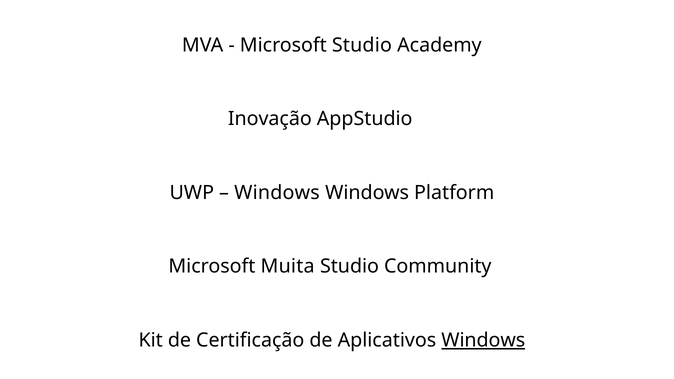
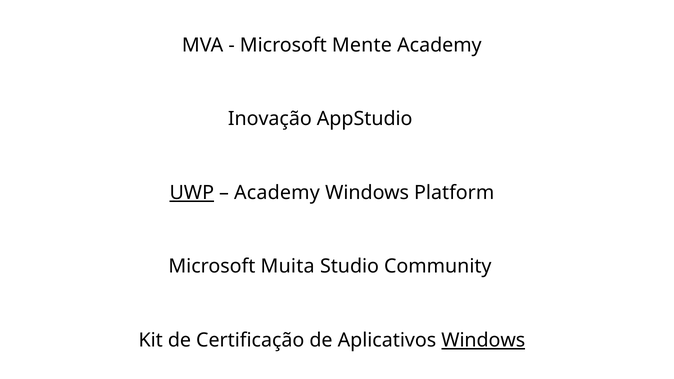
Microsoft Studio: Studio -> Mente
UWP underline: none -> present
Windows at (277, 193): Windows -> Academy
